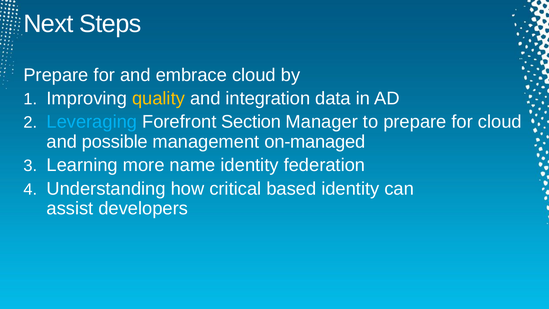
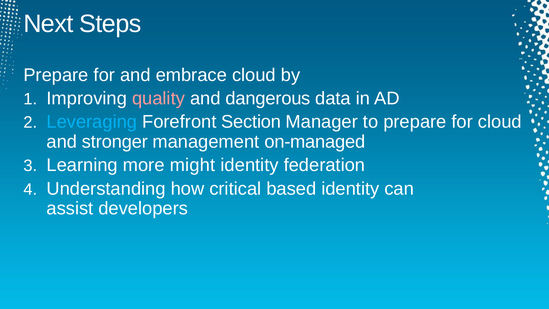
quality colour: yellow -> pink
integration: integration -> dangerous
possible: possible -> stronger
name: name -> might
